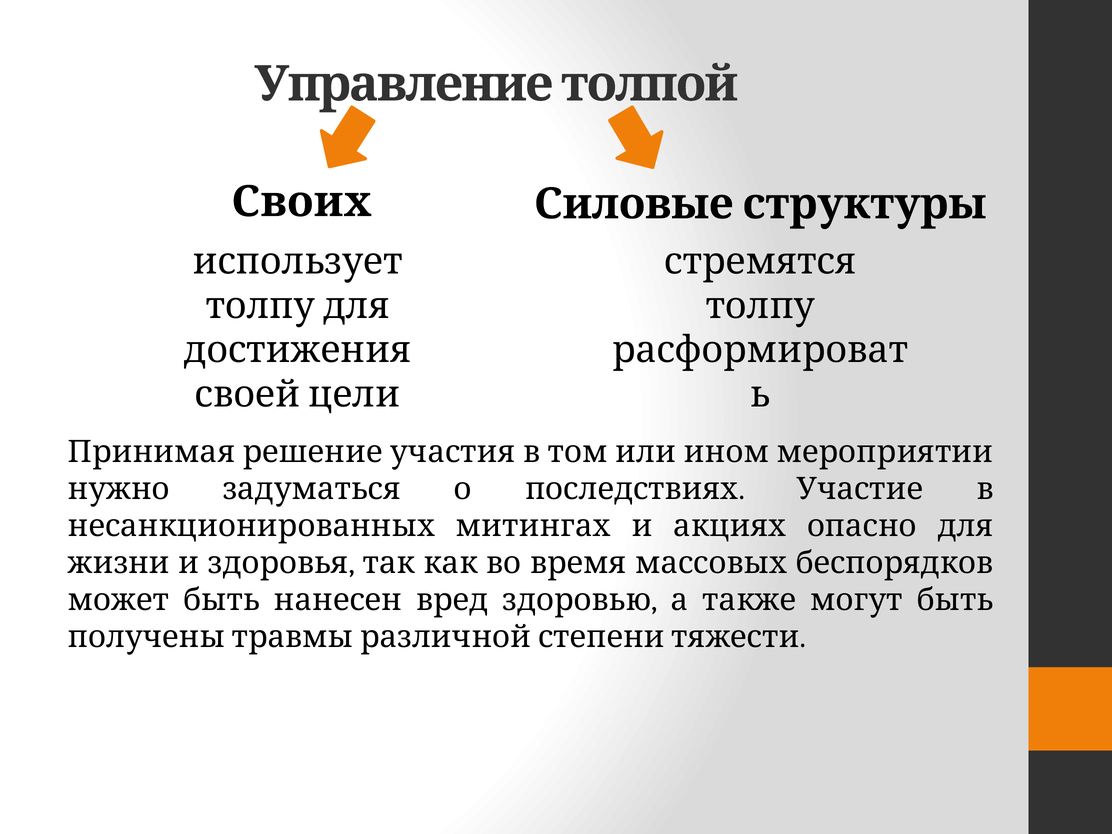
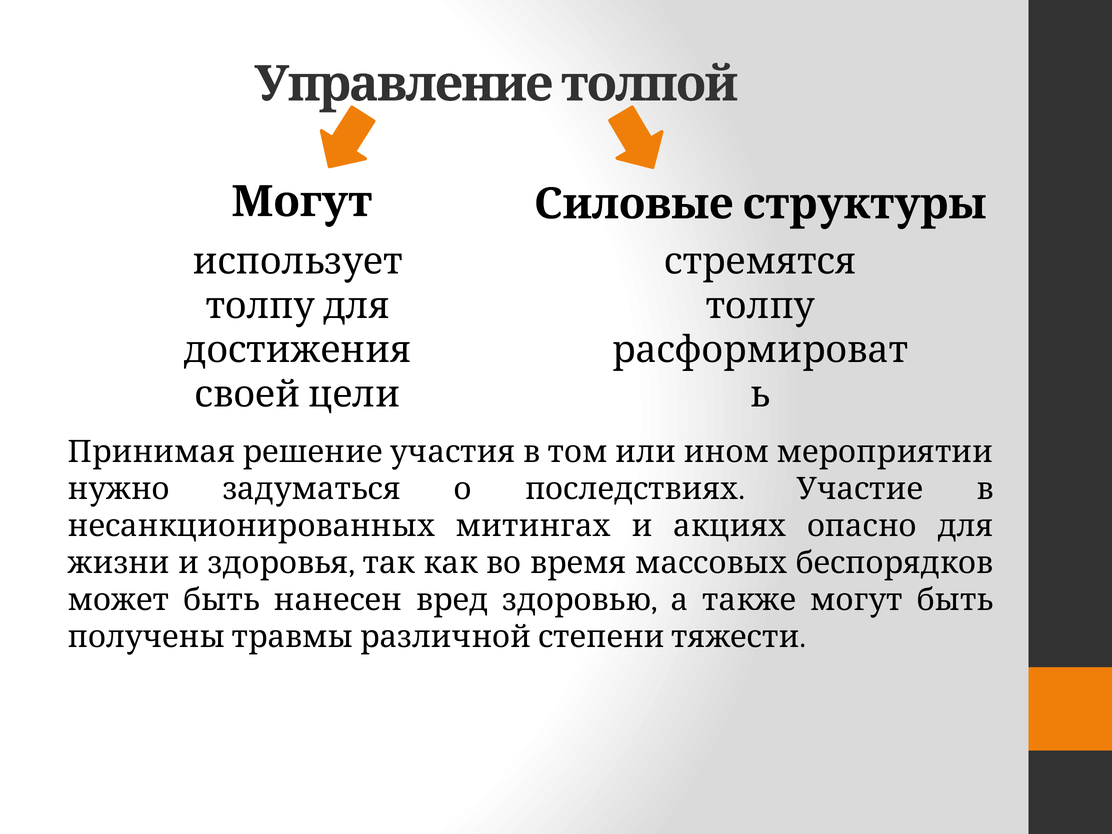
Своих at (302, 202): Своих -> Могут
